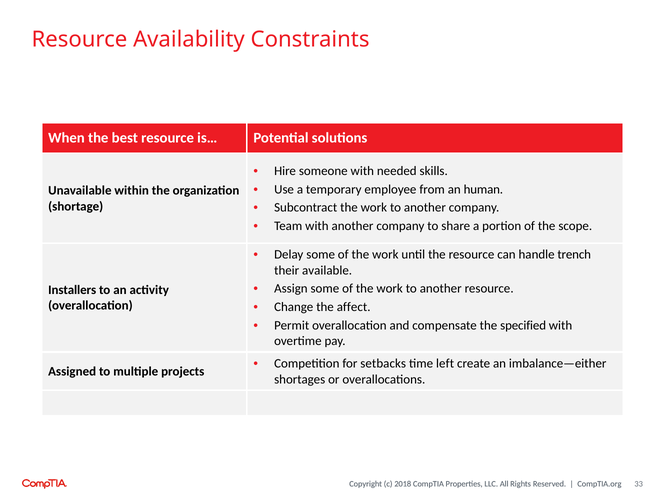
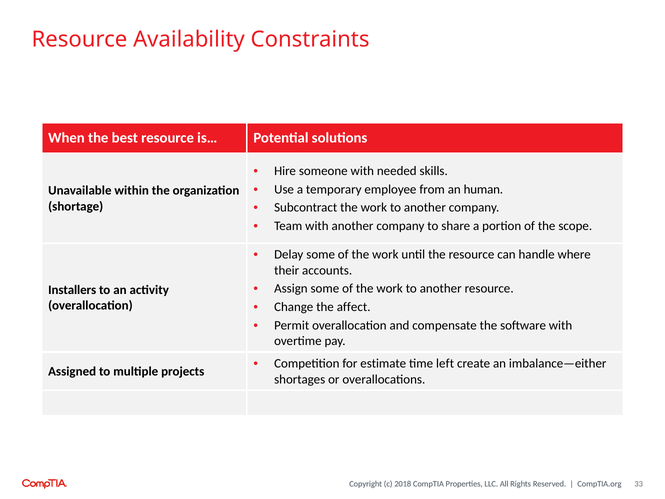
trench: trench -> where
available: available -> accounts
specified: specified -> software
setbacks: setbacks -> estimate
